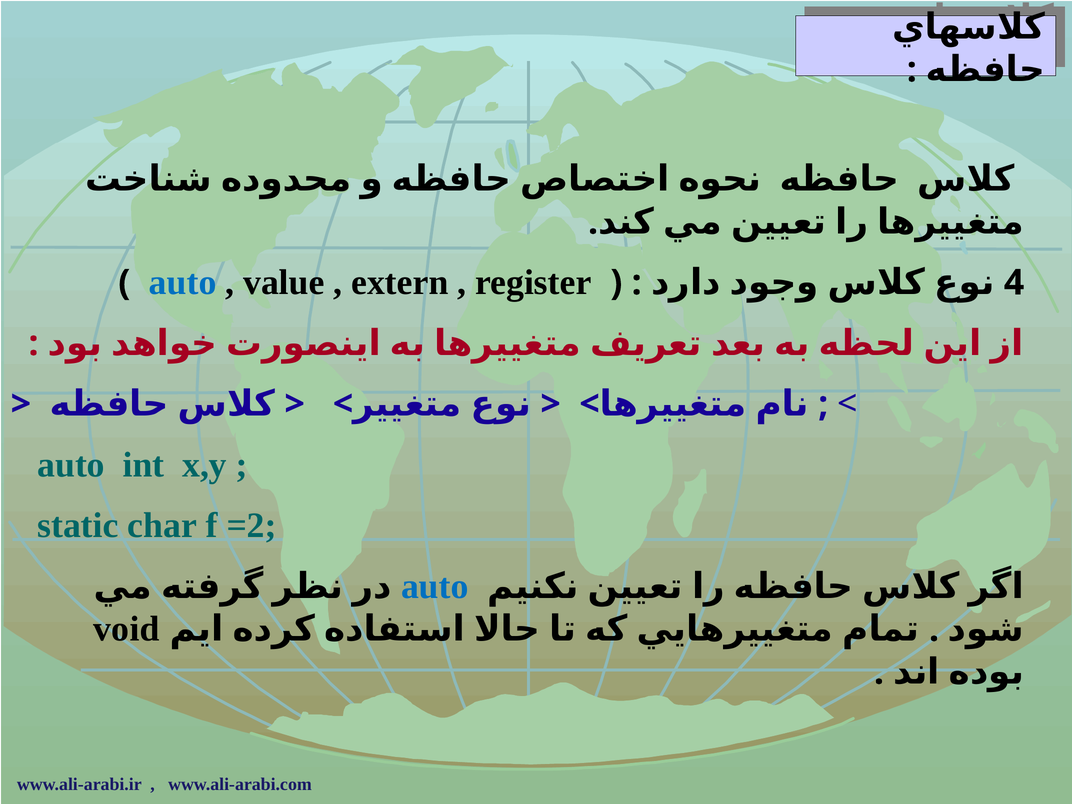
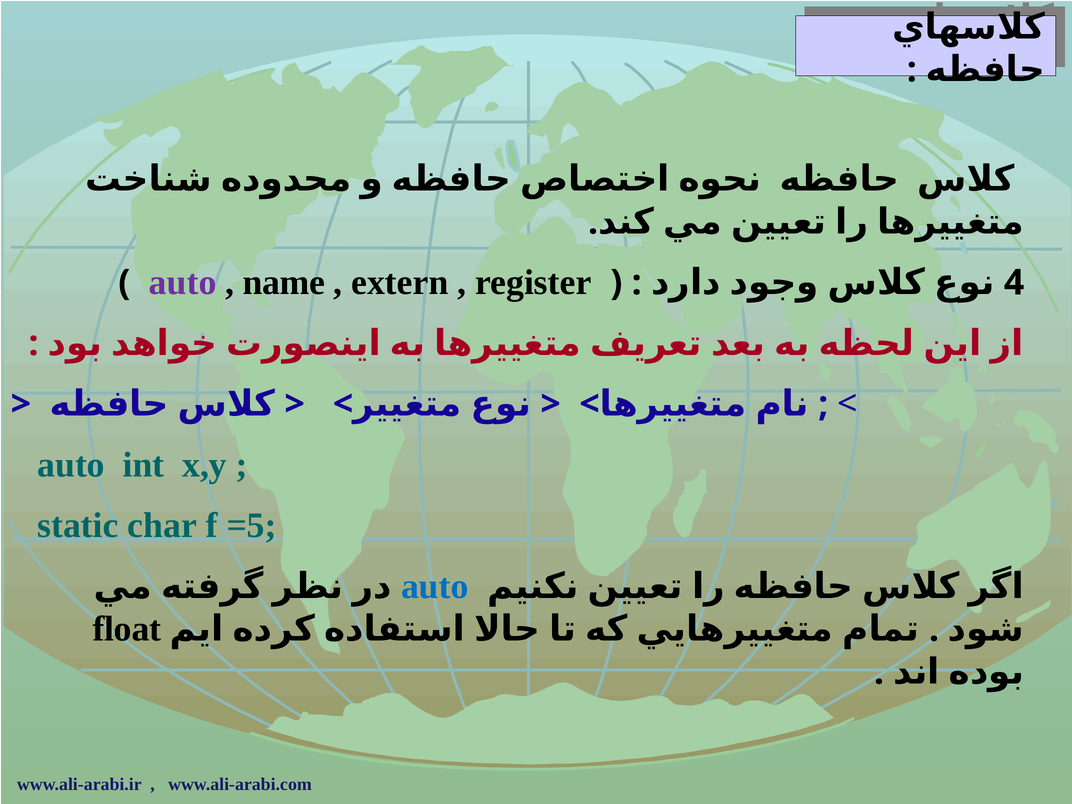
auto at (183, 283) colour: blue -> purple
value: value -> name
=2: =2 -> =5
void: void -> float
